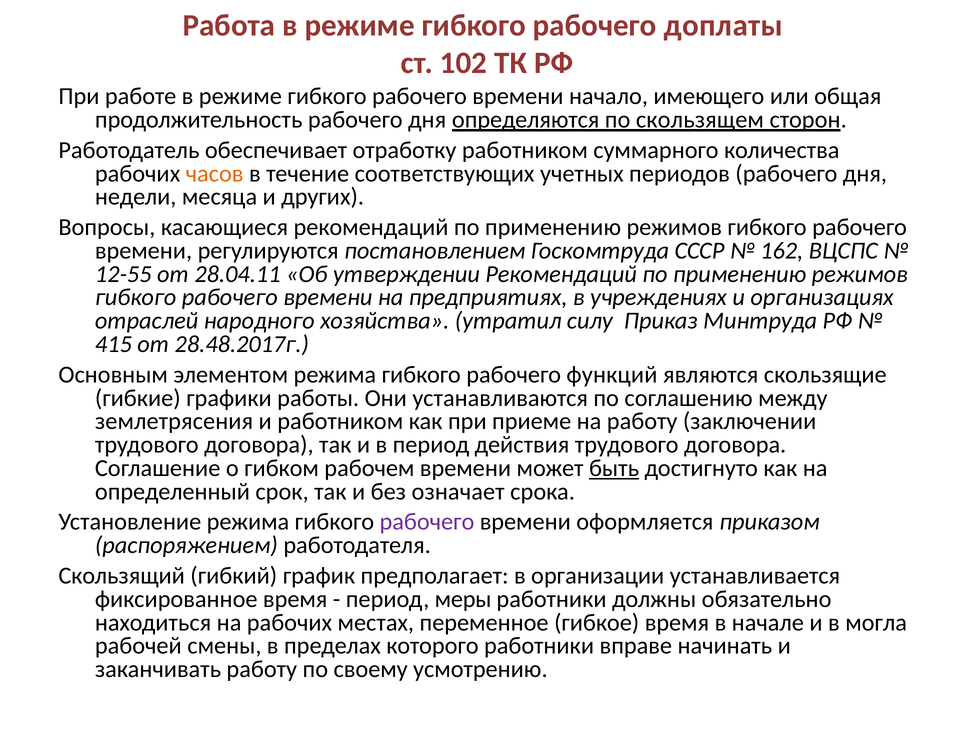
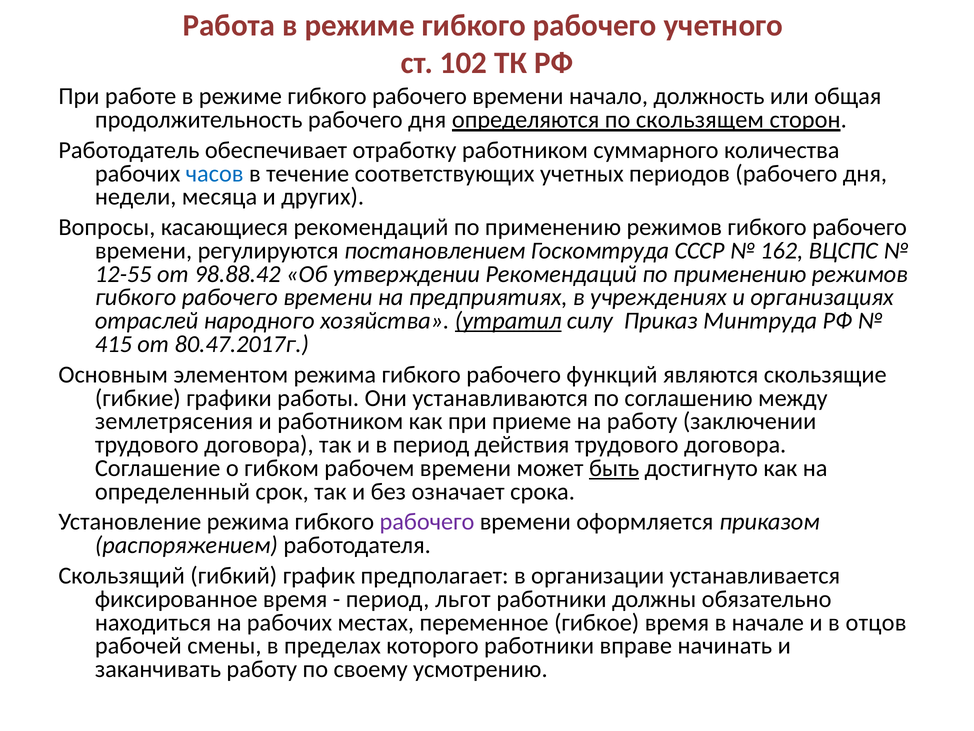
доплаты: доплаты -> учетного
имеющего: имеющего -> должность
часов colour: orange -> blue
28.04.11: 28.04.11 -> 98.88.42
утратил underline: none -> present
28.48.2017г: 28.48.2017г -> 80.47.2017г
меры: меры -> льгот
могла: могла -> отцов
